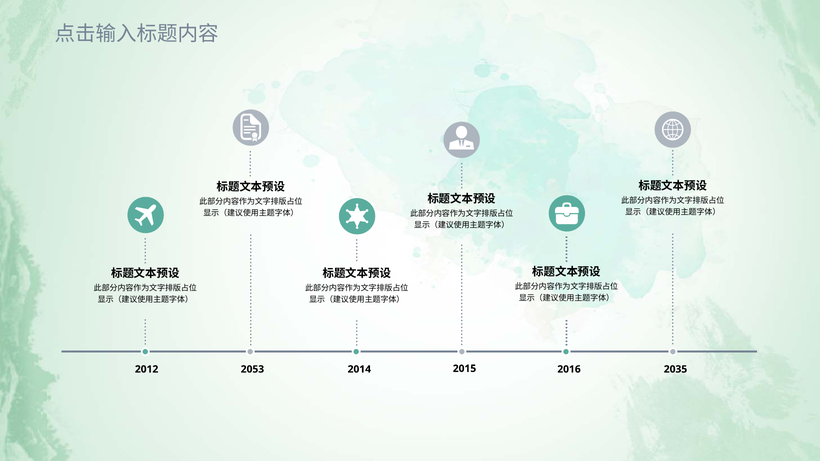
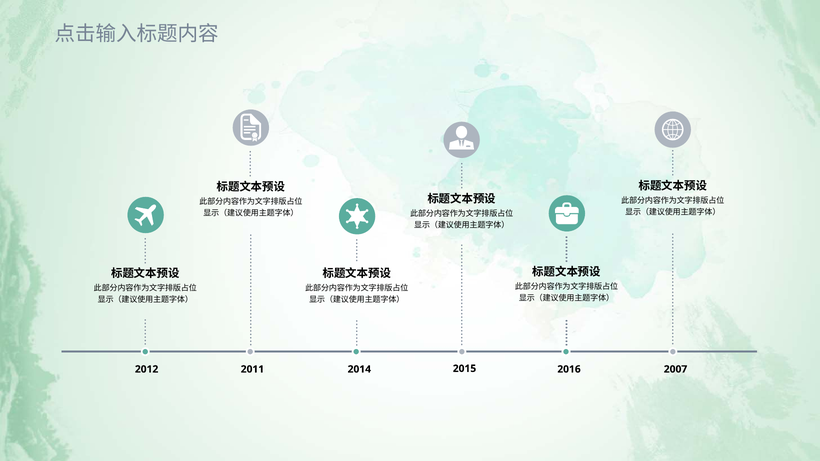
2053: 2053 -> 2011
2035: 2035 -> 2007
